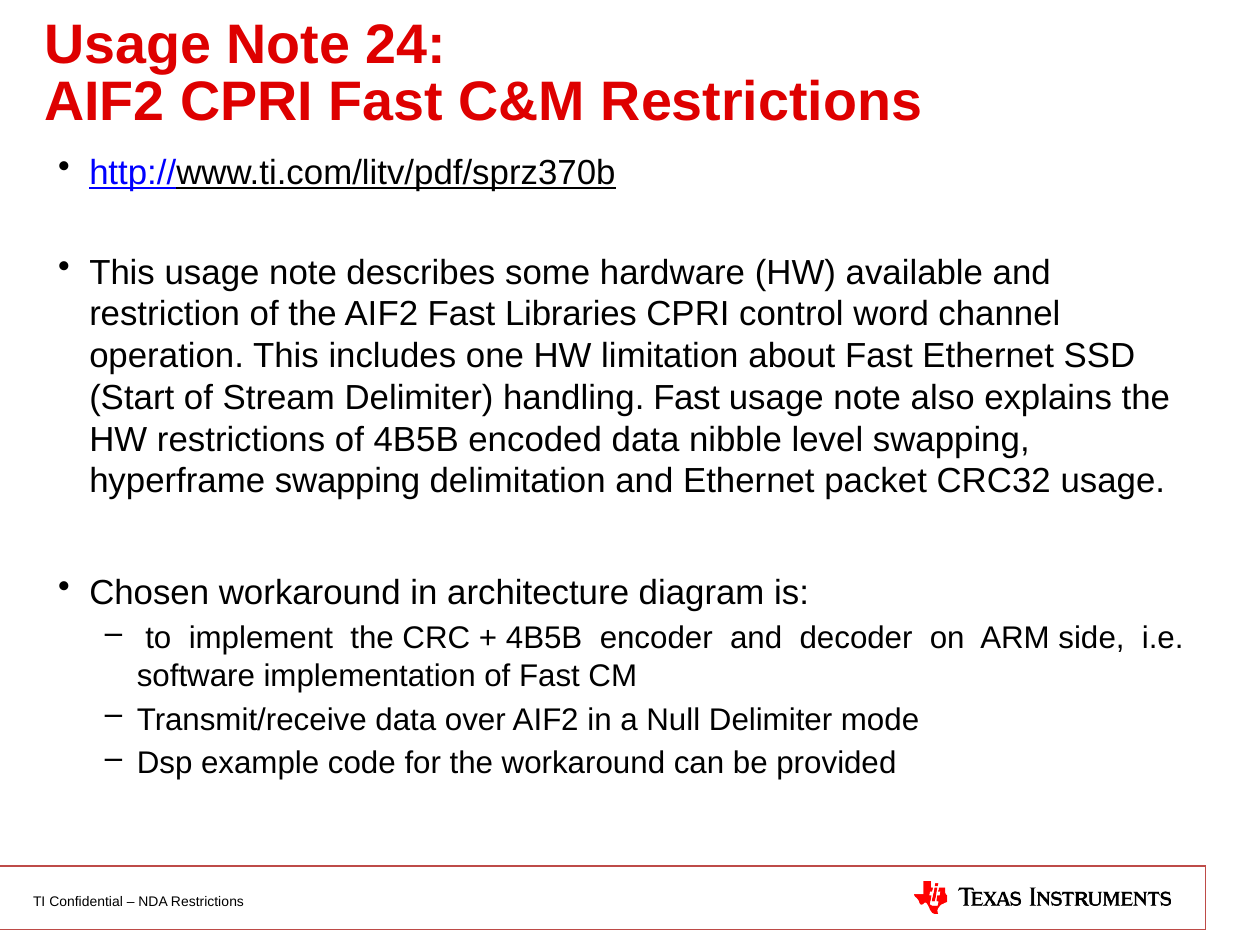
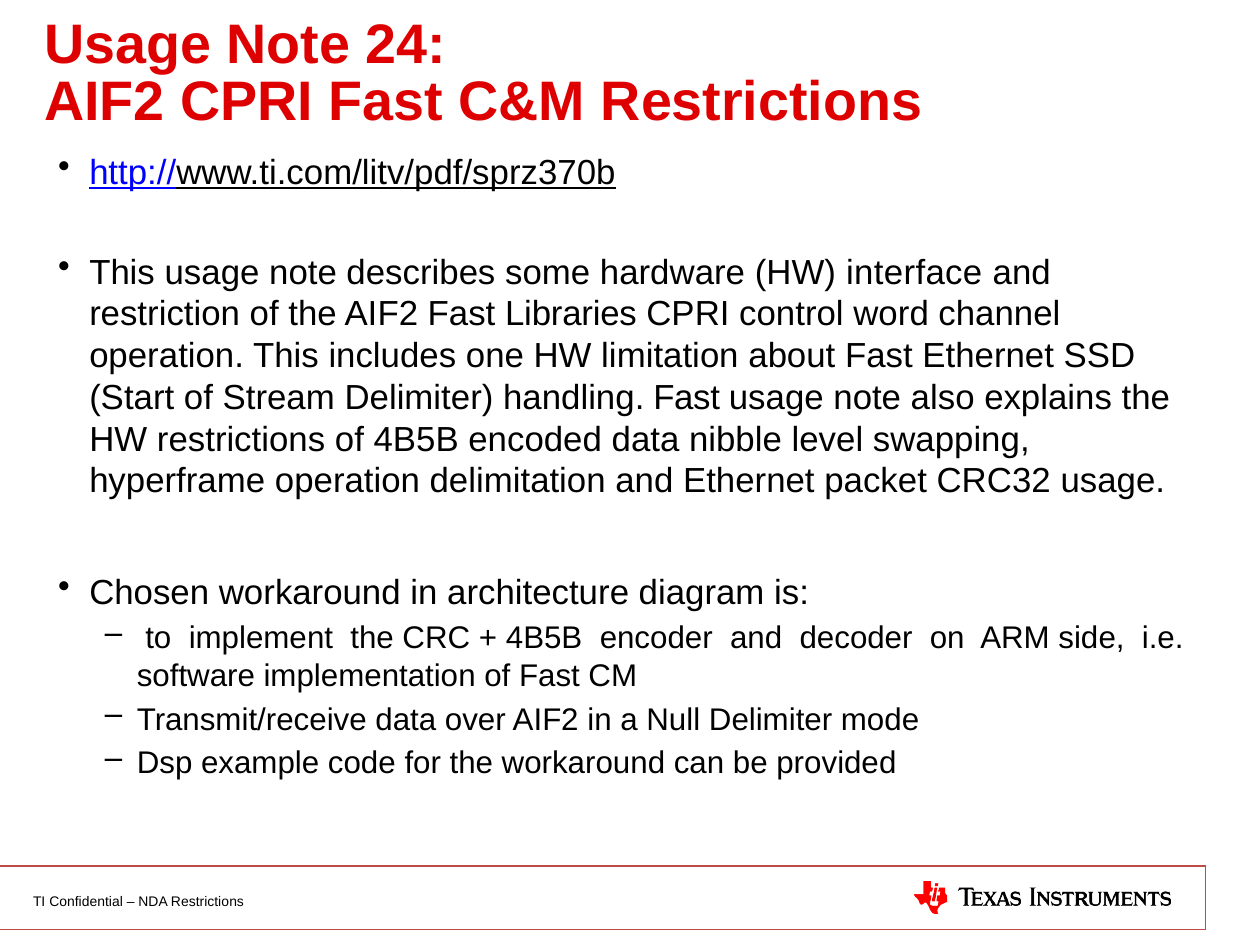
available: available -> interface
hyperframe swapping: swapping -> operation
